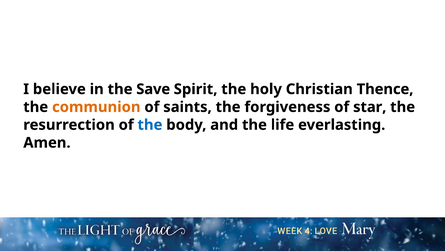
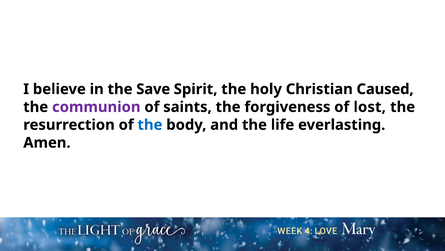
Thence: Thence -> Caused
communion colour: orange -> purple
star: star -> lost
